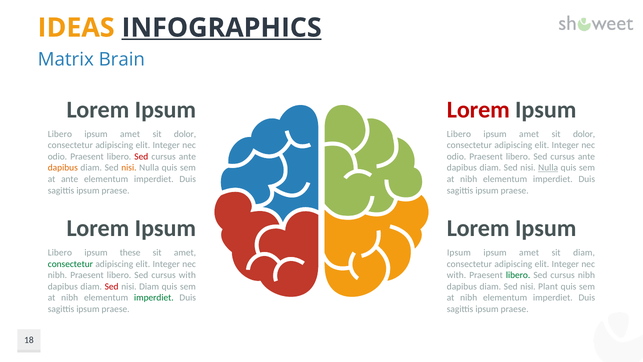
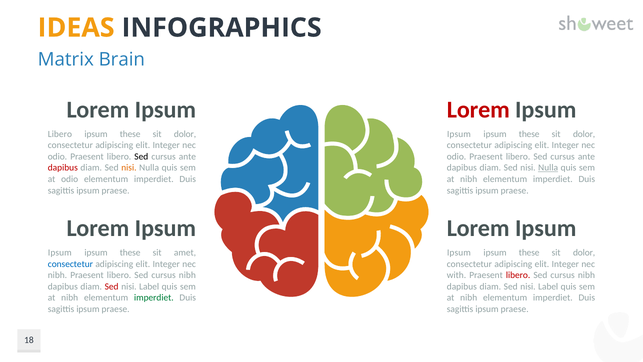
INFOGRAPHICS underline: present -> none
amet at (130, 134): amet -> these
Libero at (459, 134): Libero -> Ipsum
amet at (529, 134): amet -> these
Sed at (141, 156) colour: red -> black
dapibus at (63, 168) colour: orange -> red
at ante: ante -> odio
Libero at (60, 252): Libero -> Ipsum
amet at (529, 252): amet -> these
diam at (584, 252): diam -> dolor
consectetur at (70, 264) colour: green -> blue
with at (187, 275): with -> nibh
libero at (518, 275) colour: green -> red
Diam at (149, 286): Diam -> Label
Plant at (548, 286): Plant -> Label
